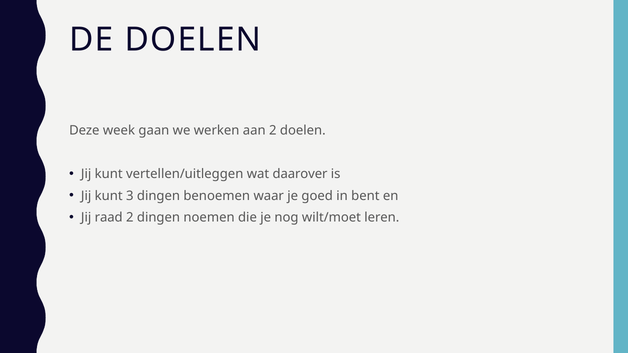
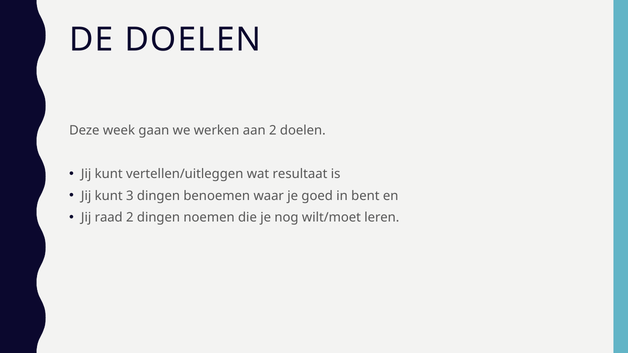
daarover: daarover -> resultaat
